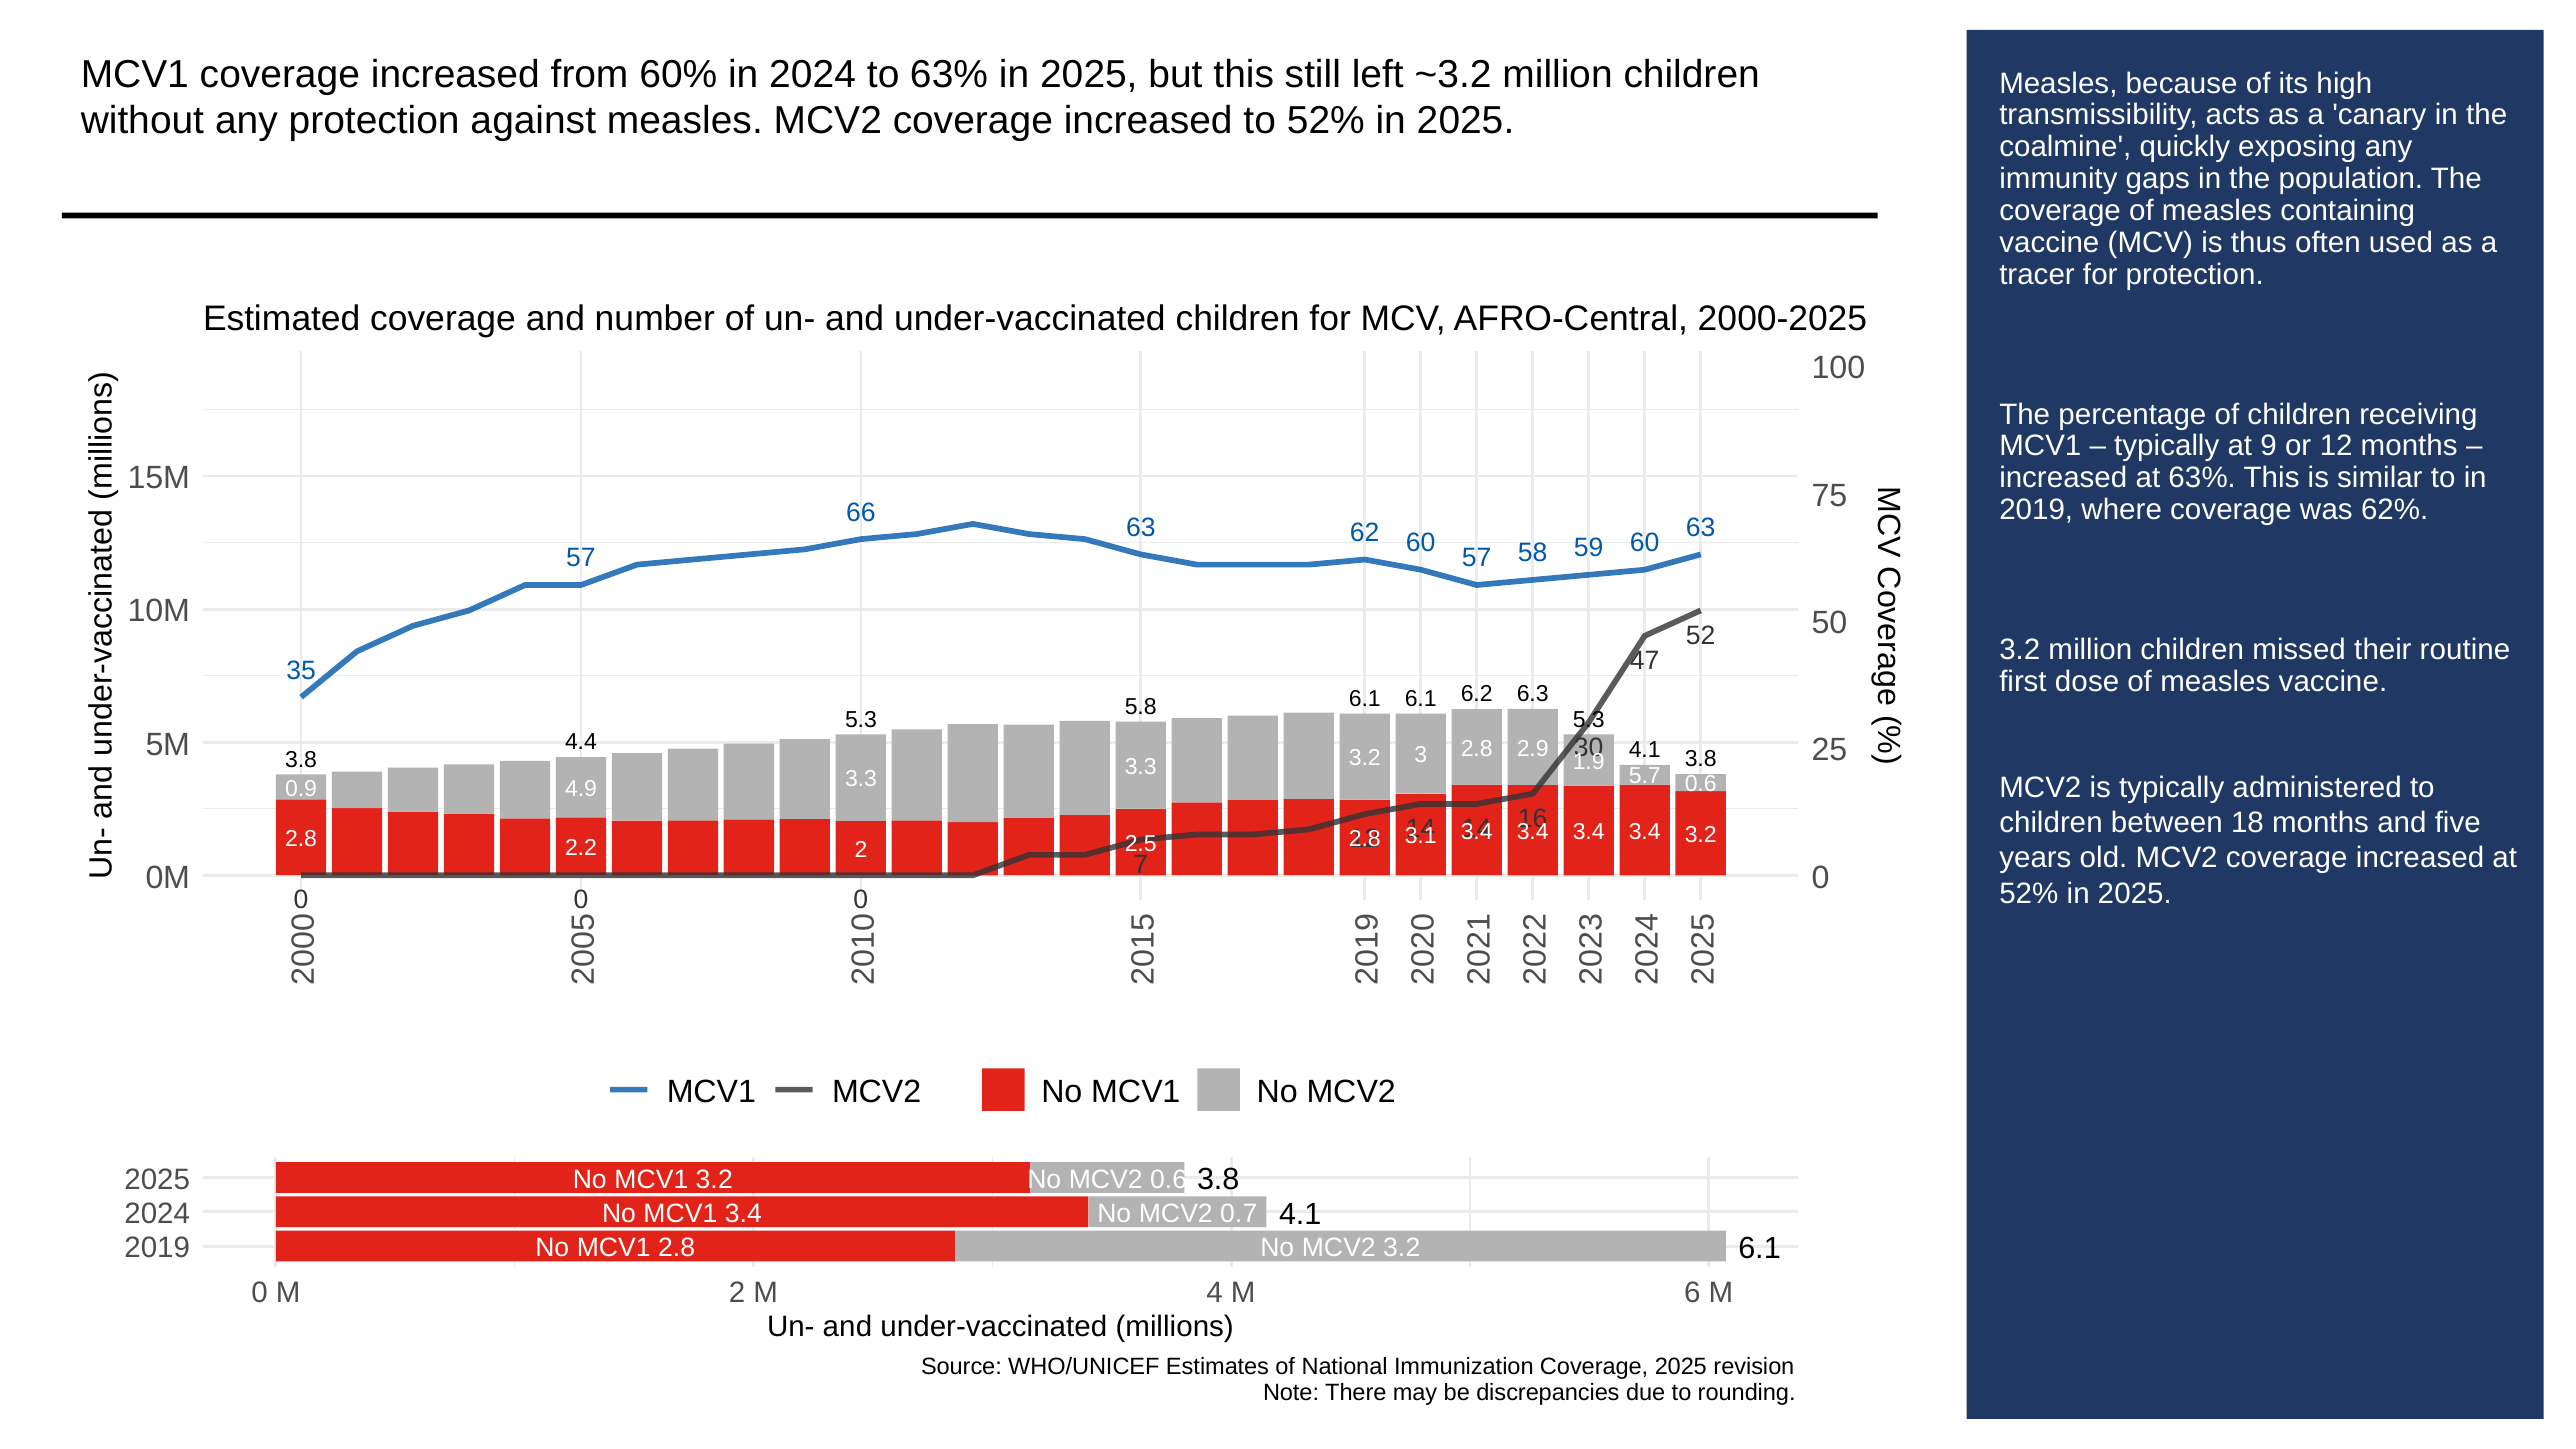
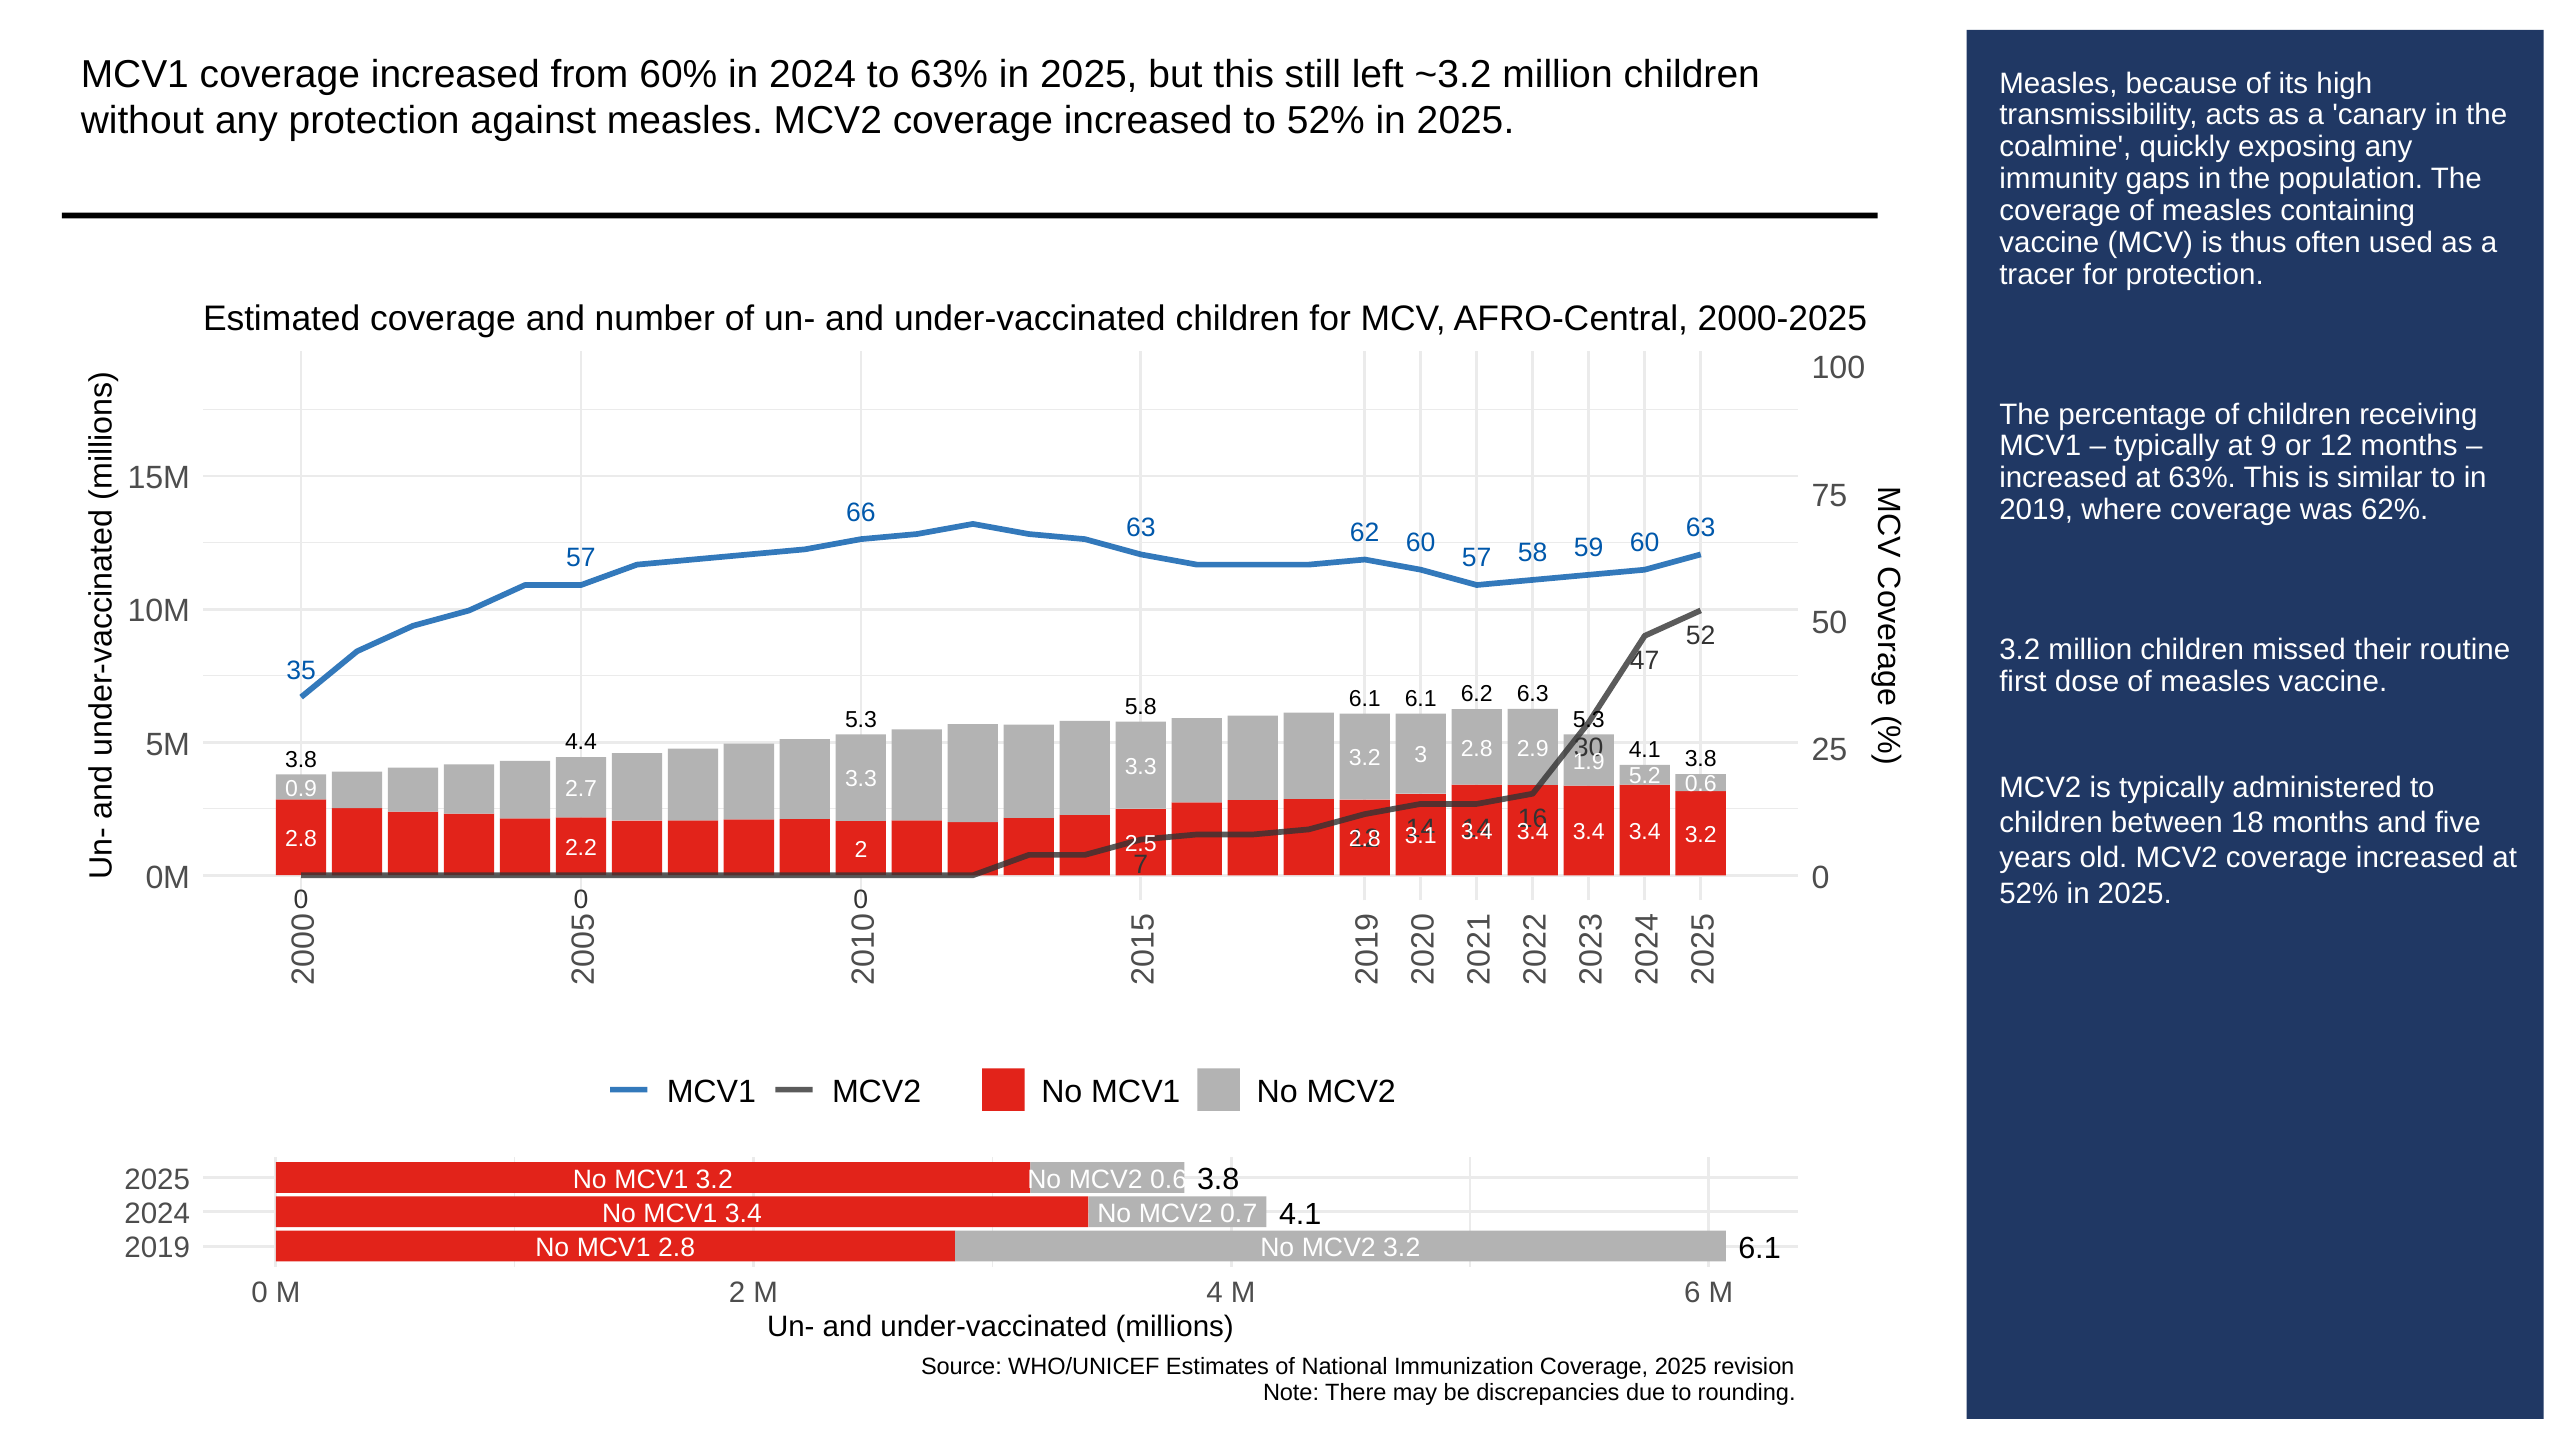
5.7: 5.7 -> 5.2
4.9: 4.9 -> 2.7
